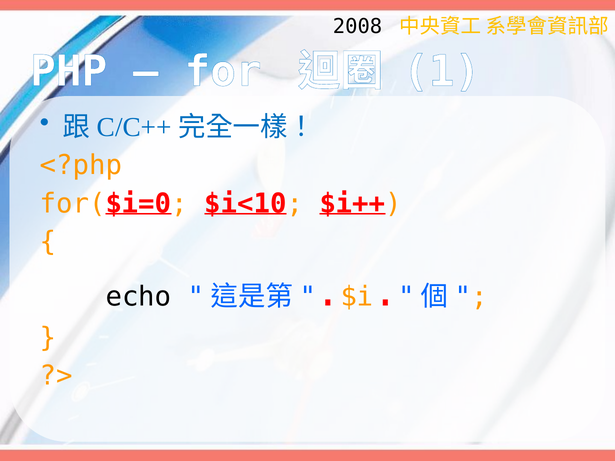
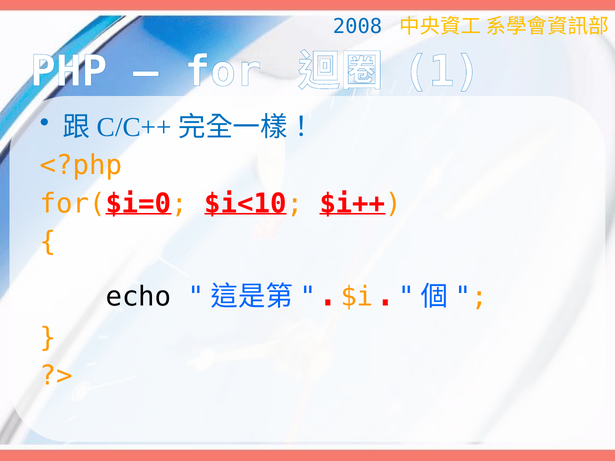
2008 colour: black -> blue
